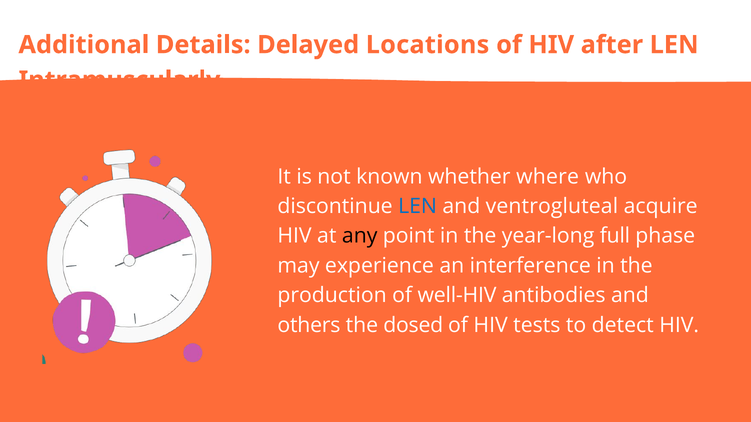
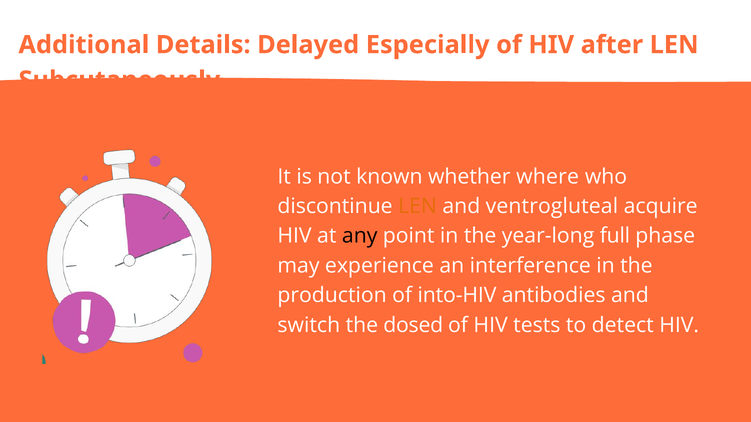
Locations: Locations -> Especially
Intramuscularly: Intramuscularly -> Subcutaneously
LEN at (418, 206) colour: blue -> orange
well-HIV: well-HIV -> into-HIV
others: others -> switch
